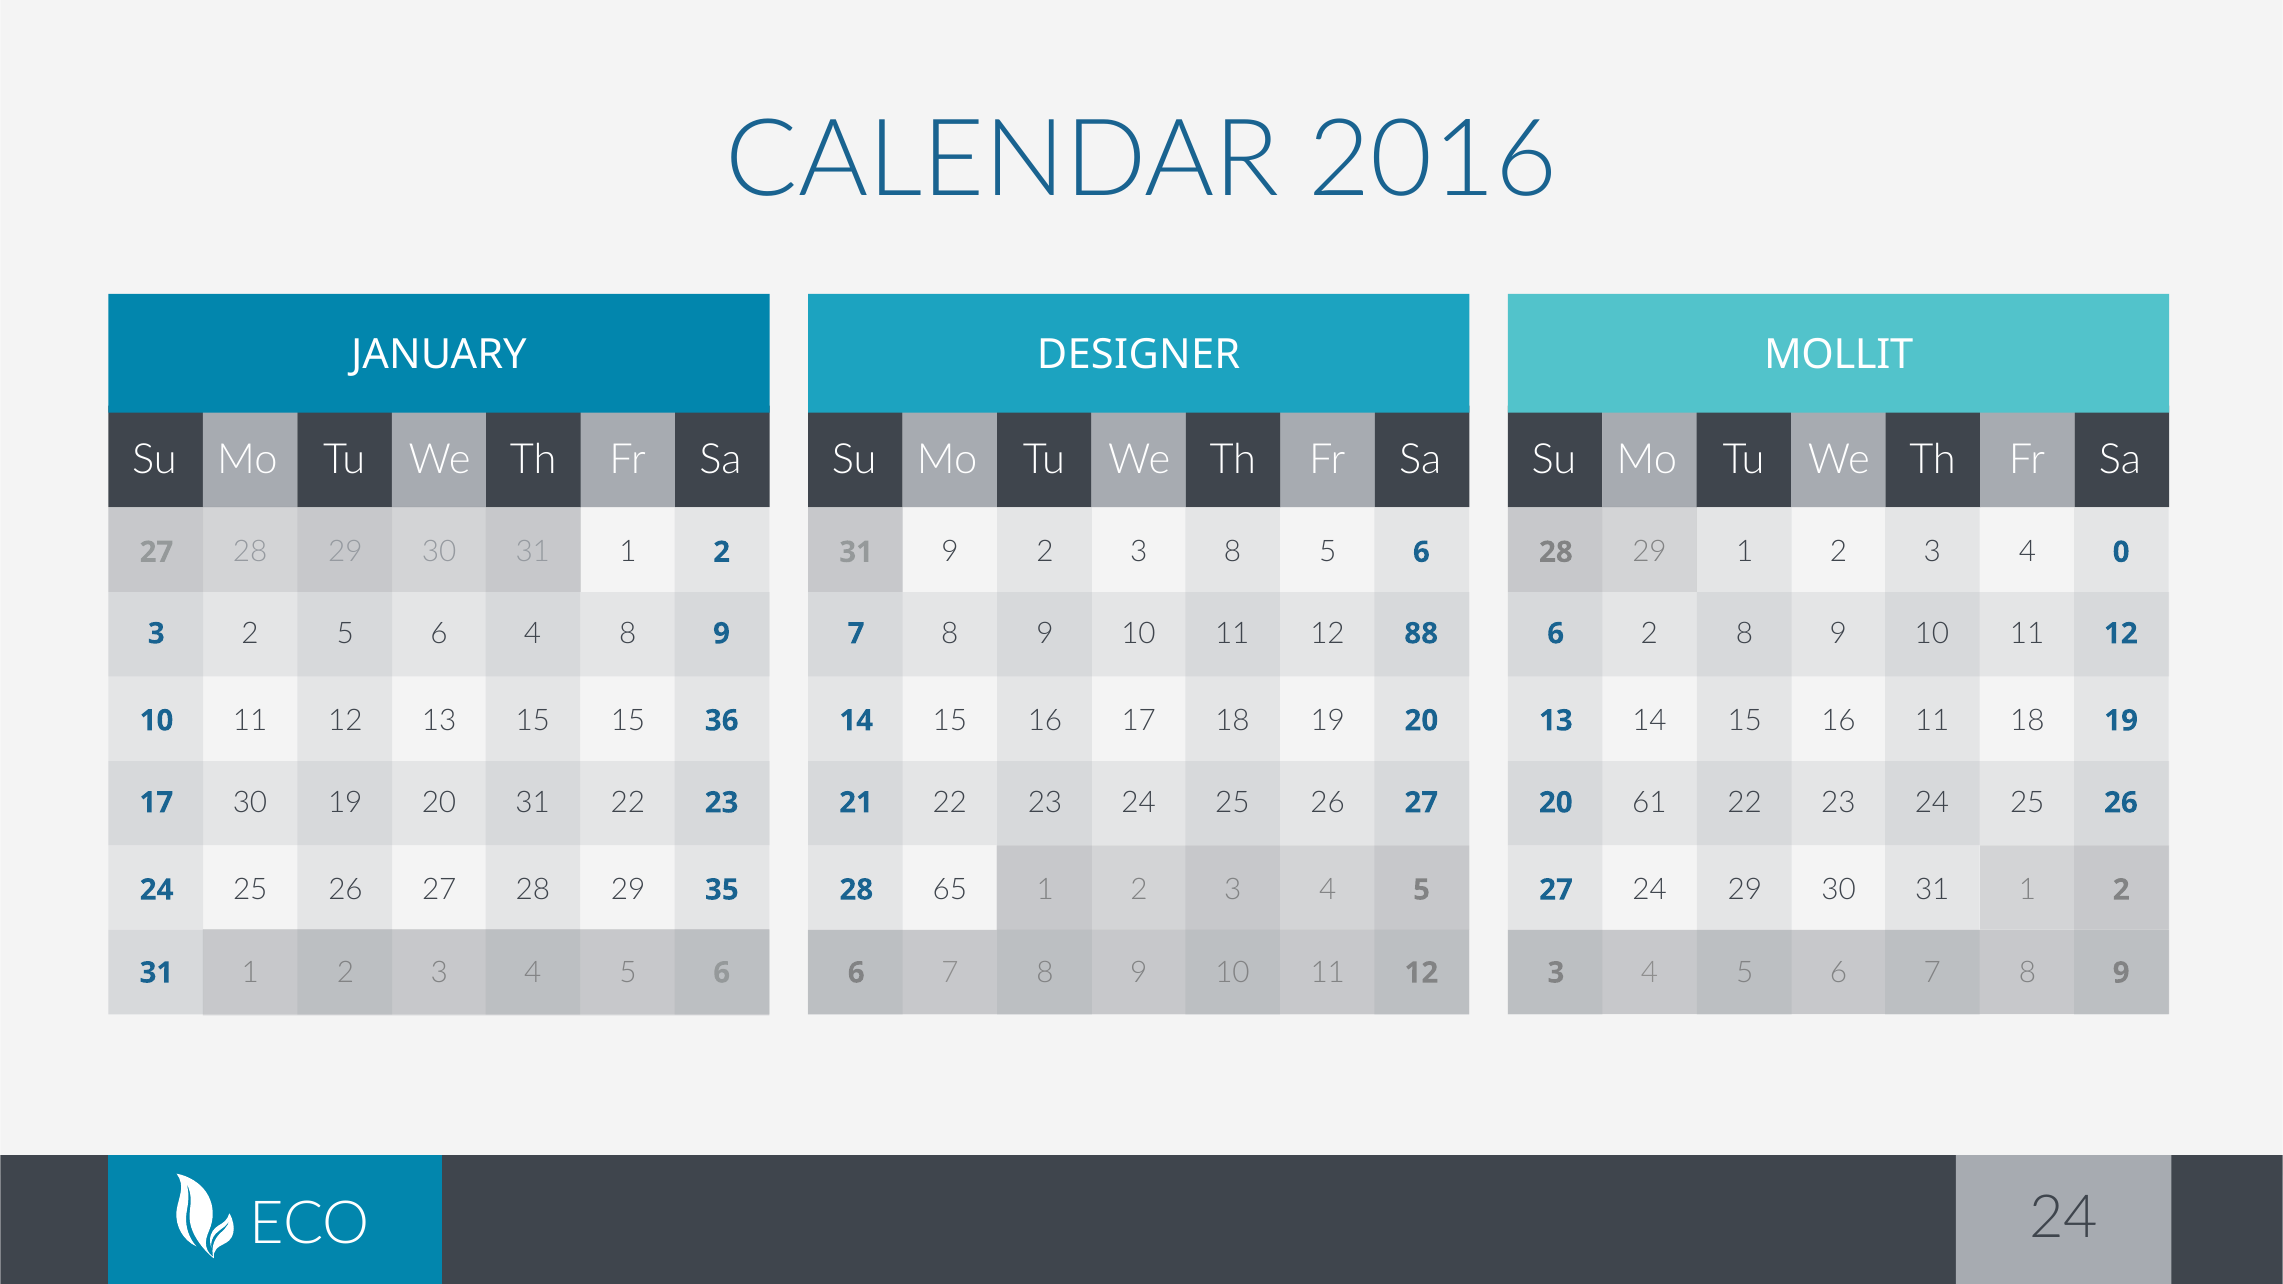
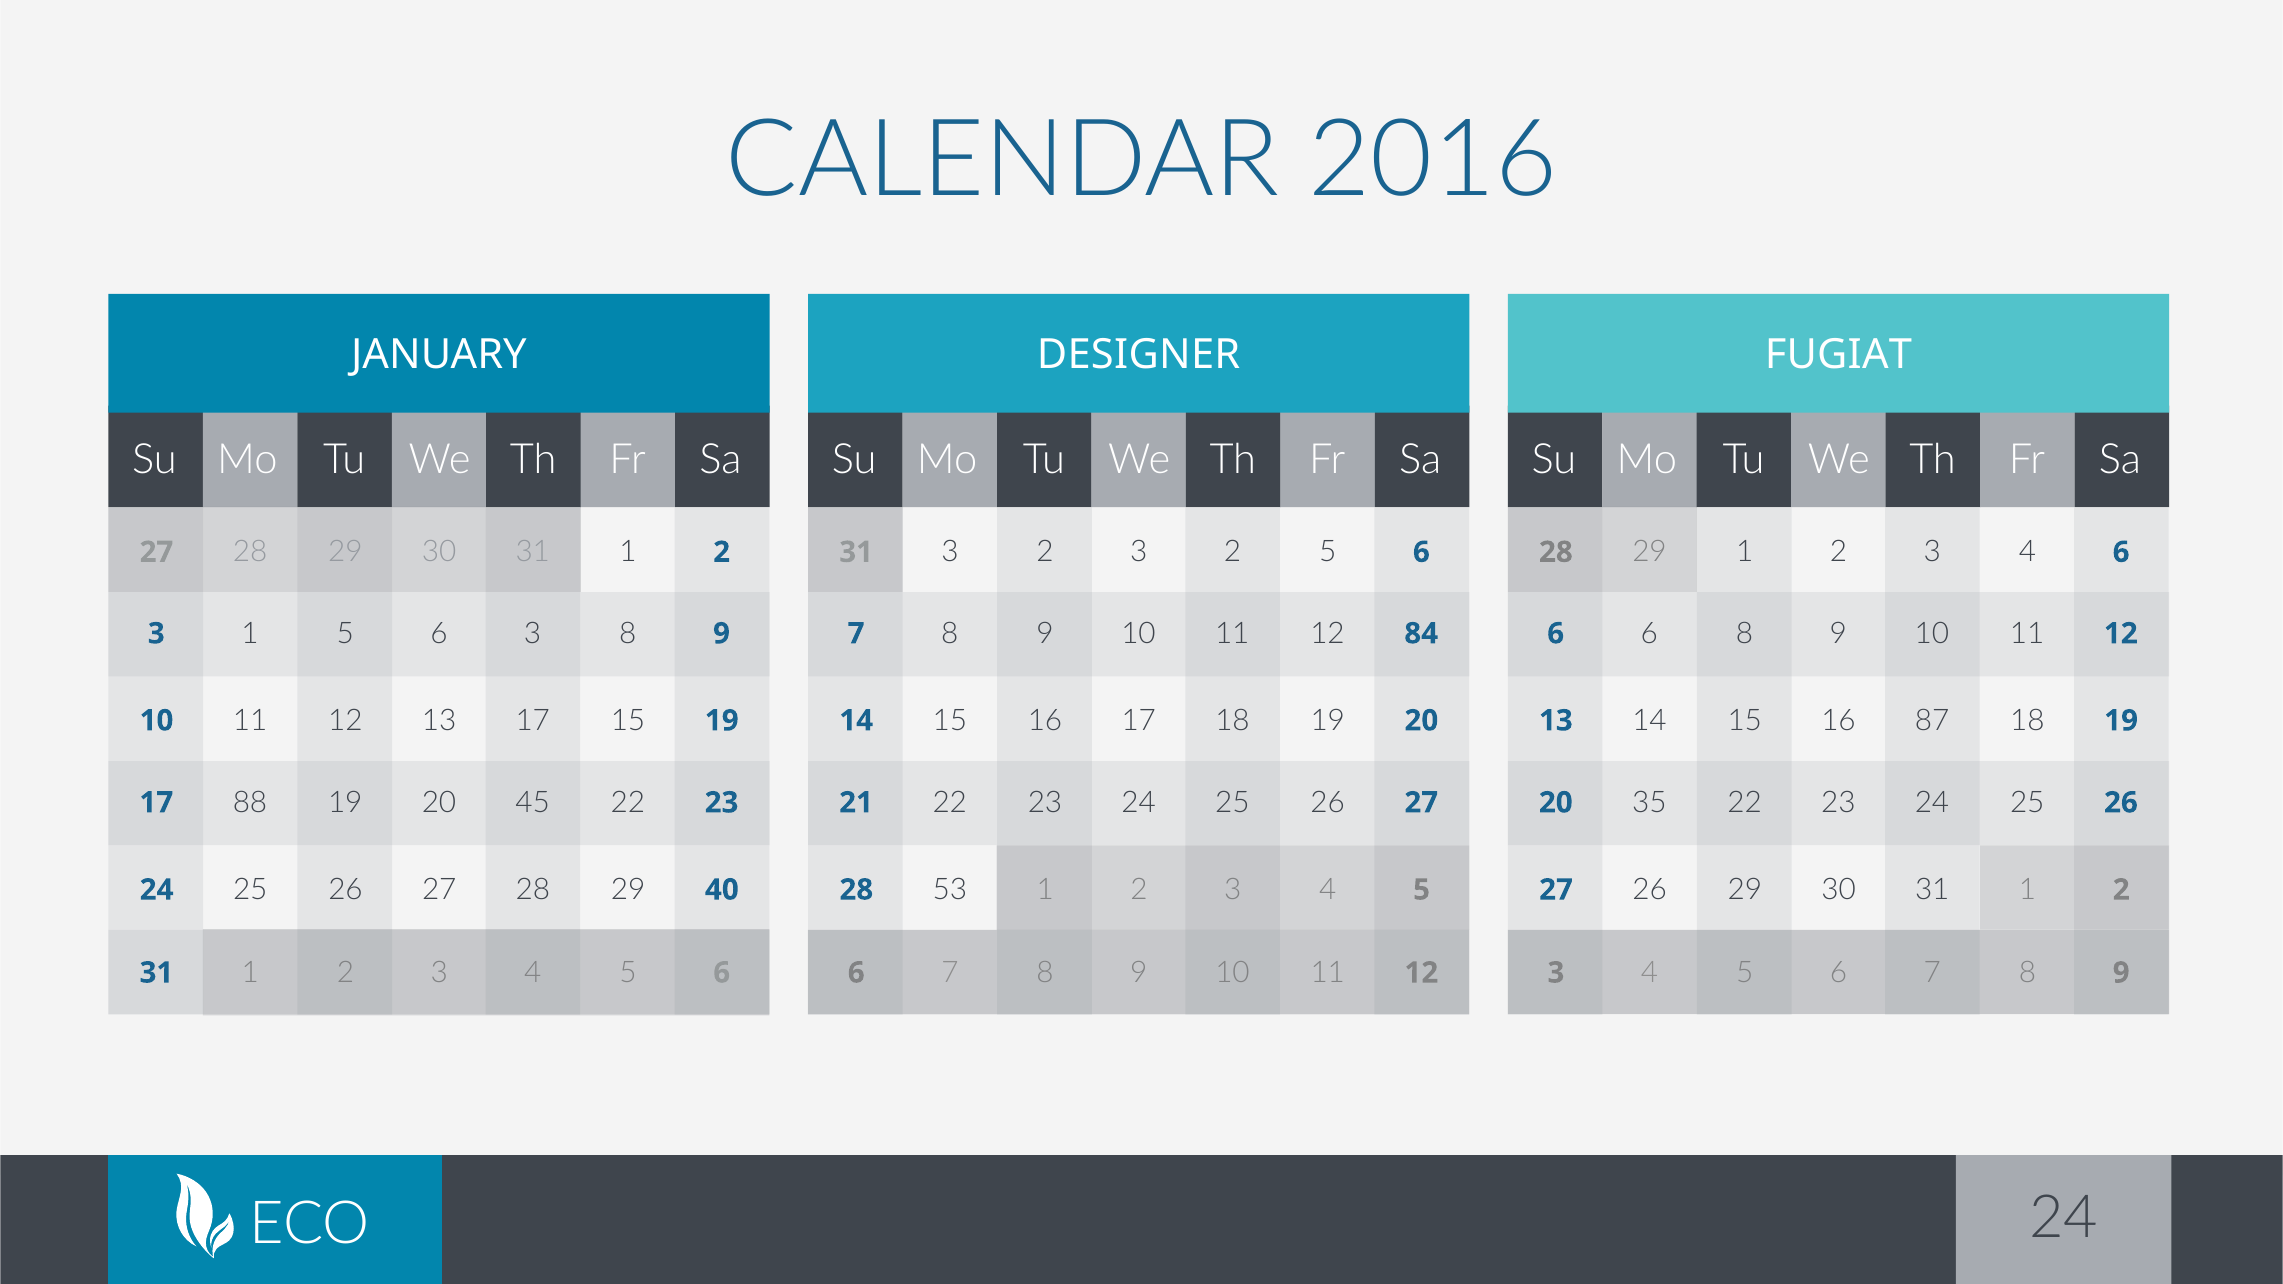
MOLLIT: MOLLIT -> FUGIAT
3 8: 8 -> 2
4 0: 0 -> 6
9 at (950, 552): 9 -> 3
4 at (533, 634): 4 -> 3
88: 88 -> 84
2 at (250, 634): 2 -> 1
6 2: 2 -> 6
13 15: 15 -> 17
15 36: 36 -> 19
16 11: 11 -> 87
20 31: 31 -> 45
17 30: 30 -> 88
61: 61 -> 35
35: 35 -> 40
65: 65 -> 53
24 at (1650, 890): 24 -> 26
